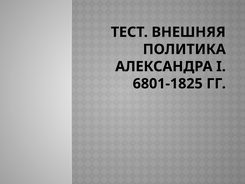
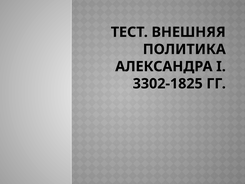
6801-1825: 6801-1825 -> 3302-1825
